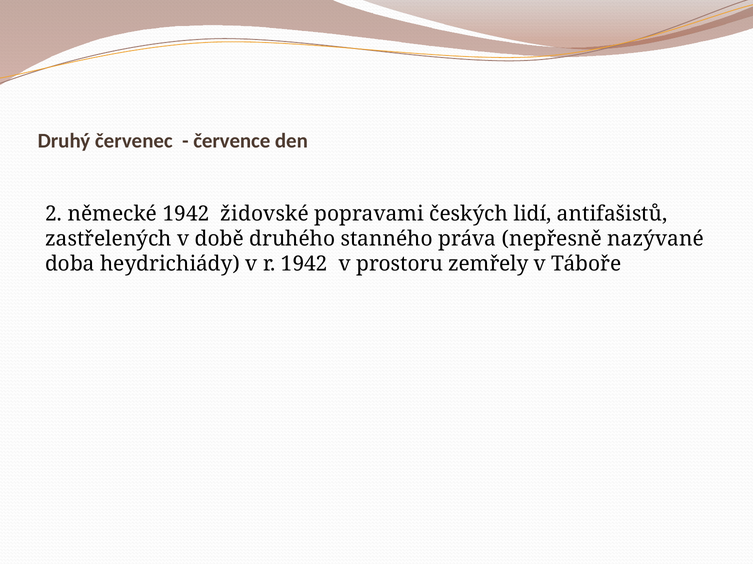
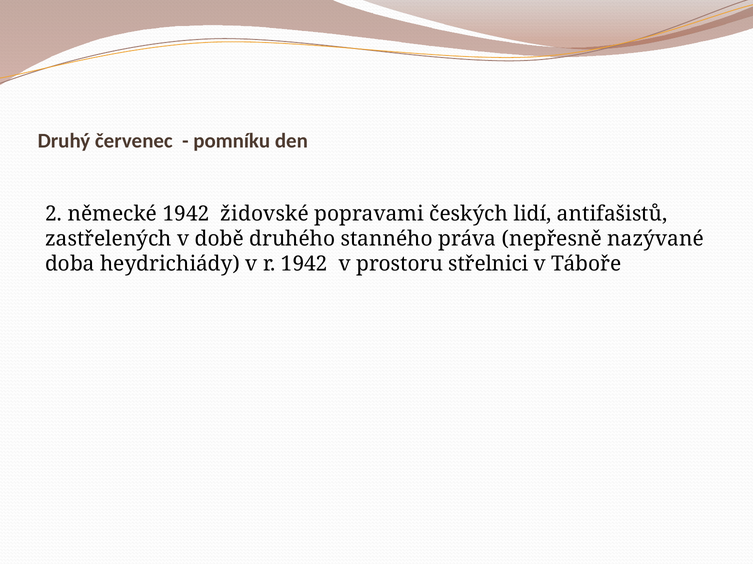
července: července -> pomníku
zemřely: zemřely -> střelnici
